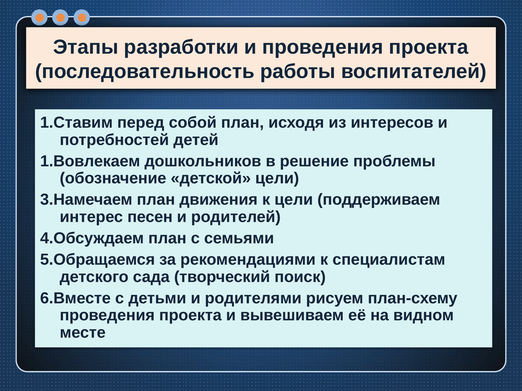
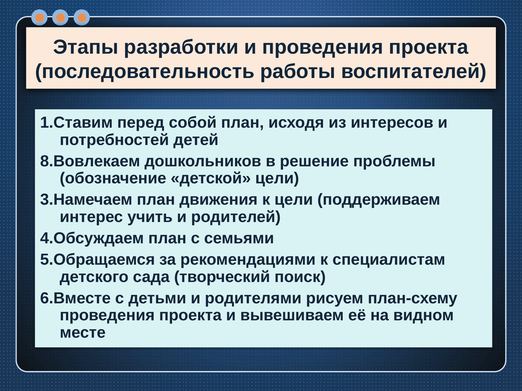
1.Вовлекаем: 1.Вовлекаем -> 8.Вовлекаем
песен: песен -> учить
